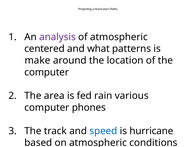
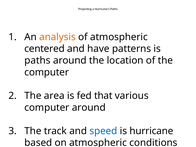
analysis colour: purple -> orange
what: what -> have
make at (37, 60): make -> paths
rain: rain -> that
computer phones: phones -> around
